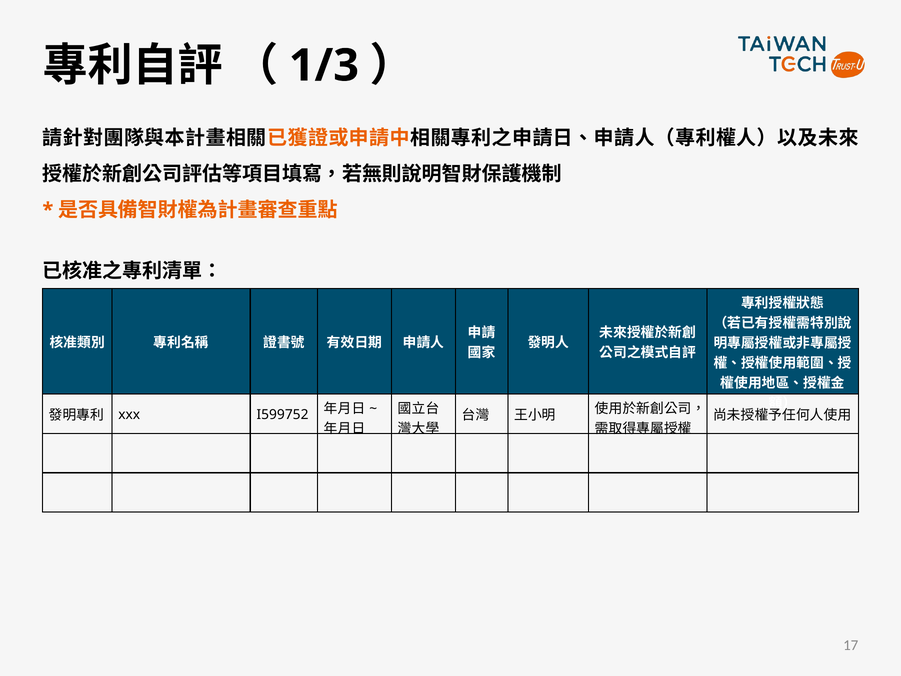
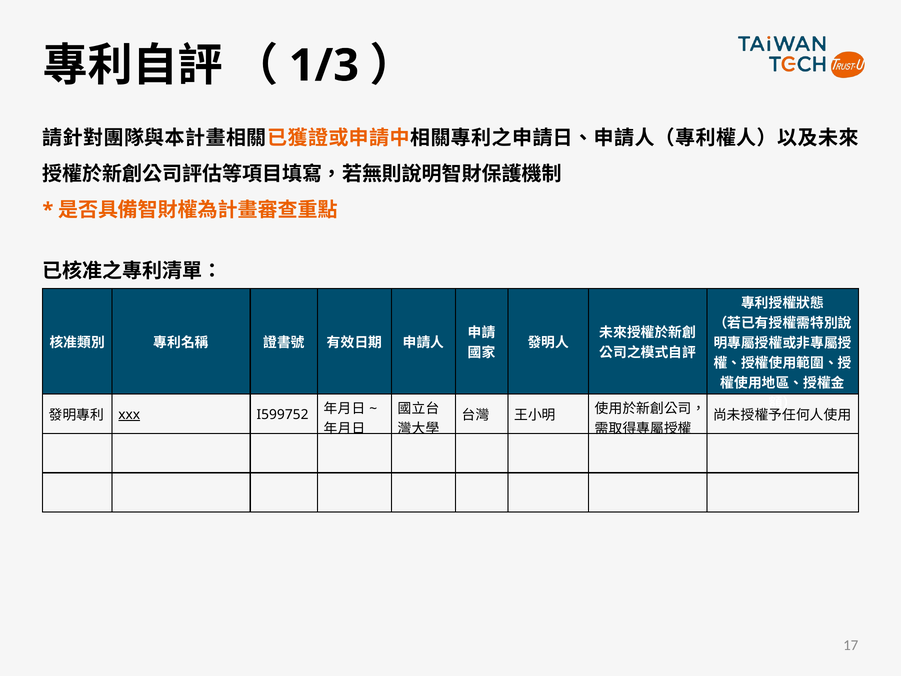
xxx underline: none -> present
